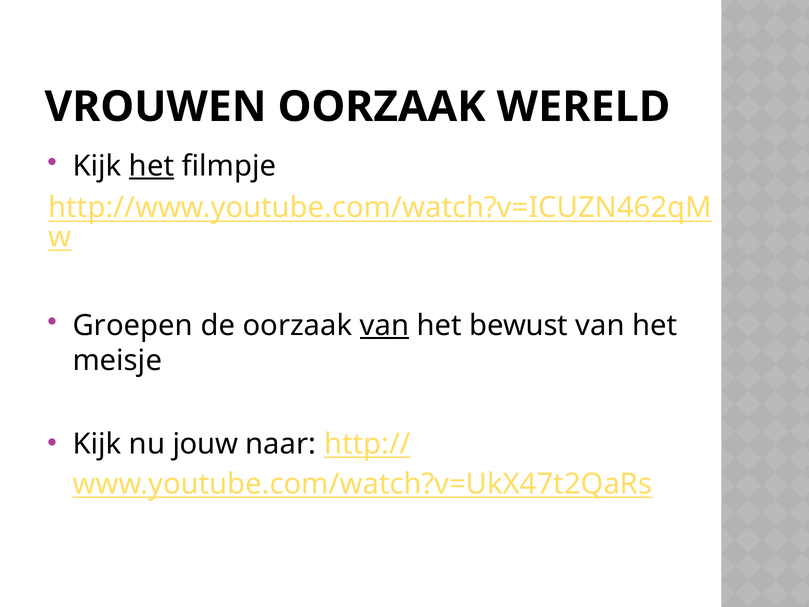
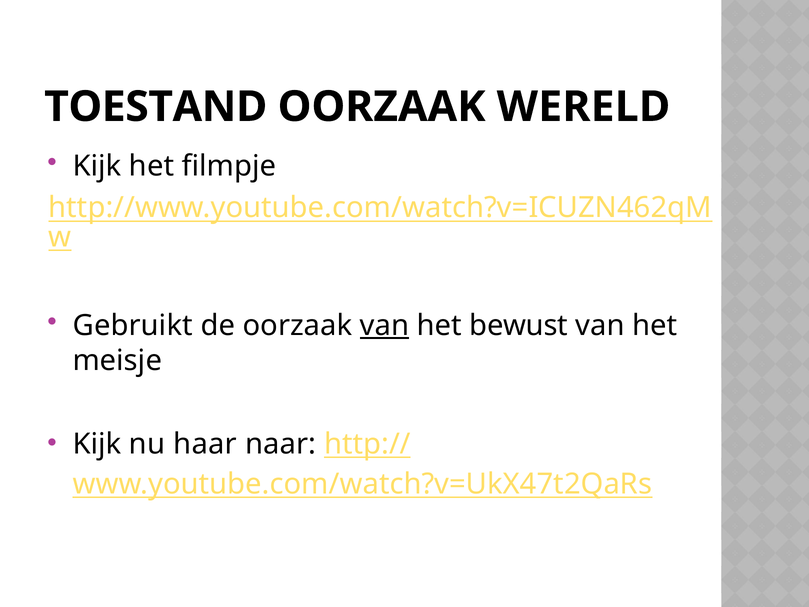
VROUWEN: VROUWEN -> TOESTAND
het at (152, 166) underline: present -> none
Groepen: Groepen -> Gebruikt
jouw: jouw -> haar
